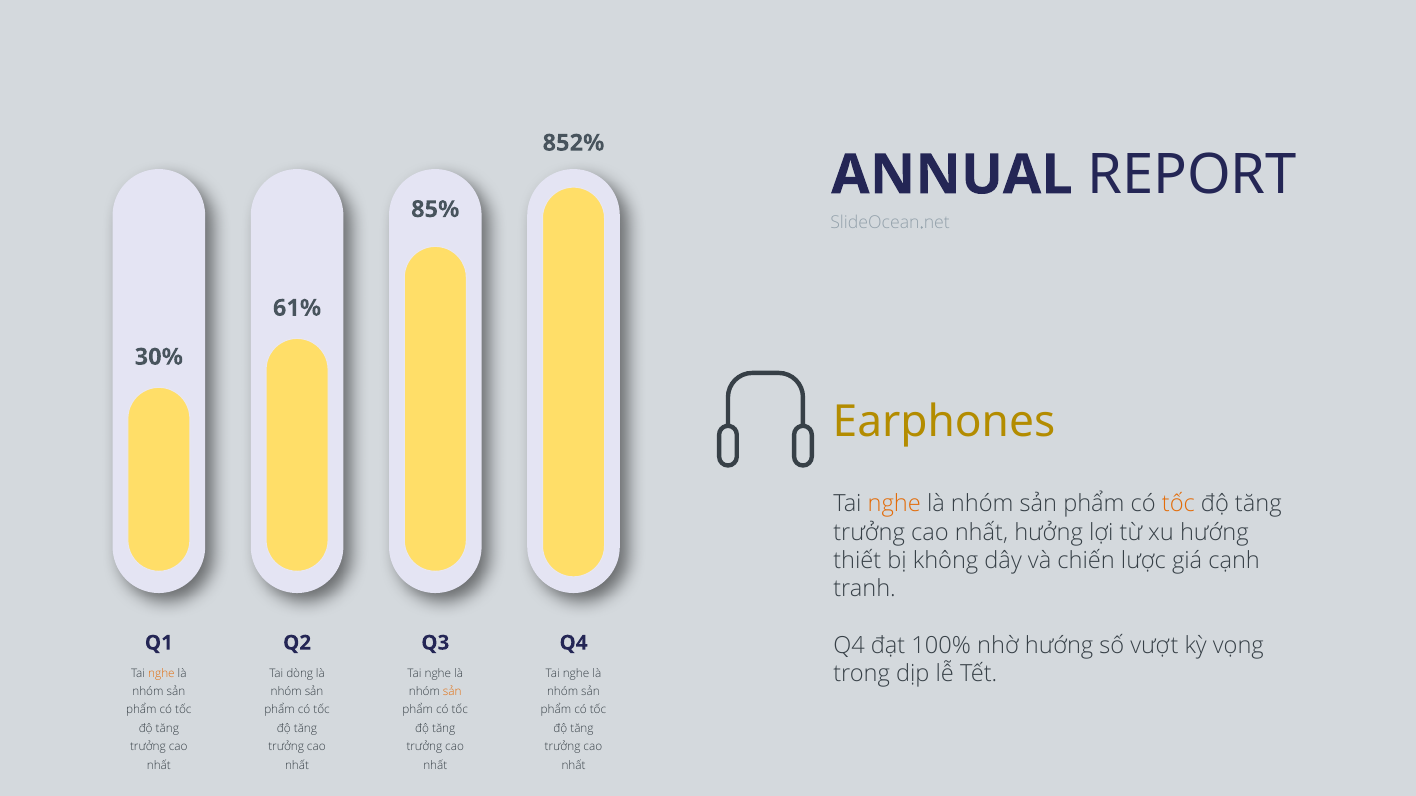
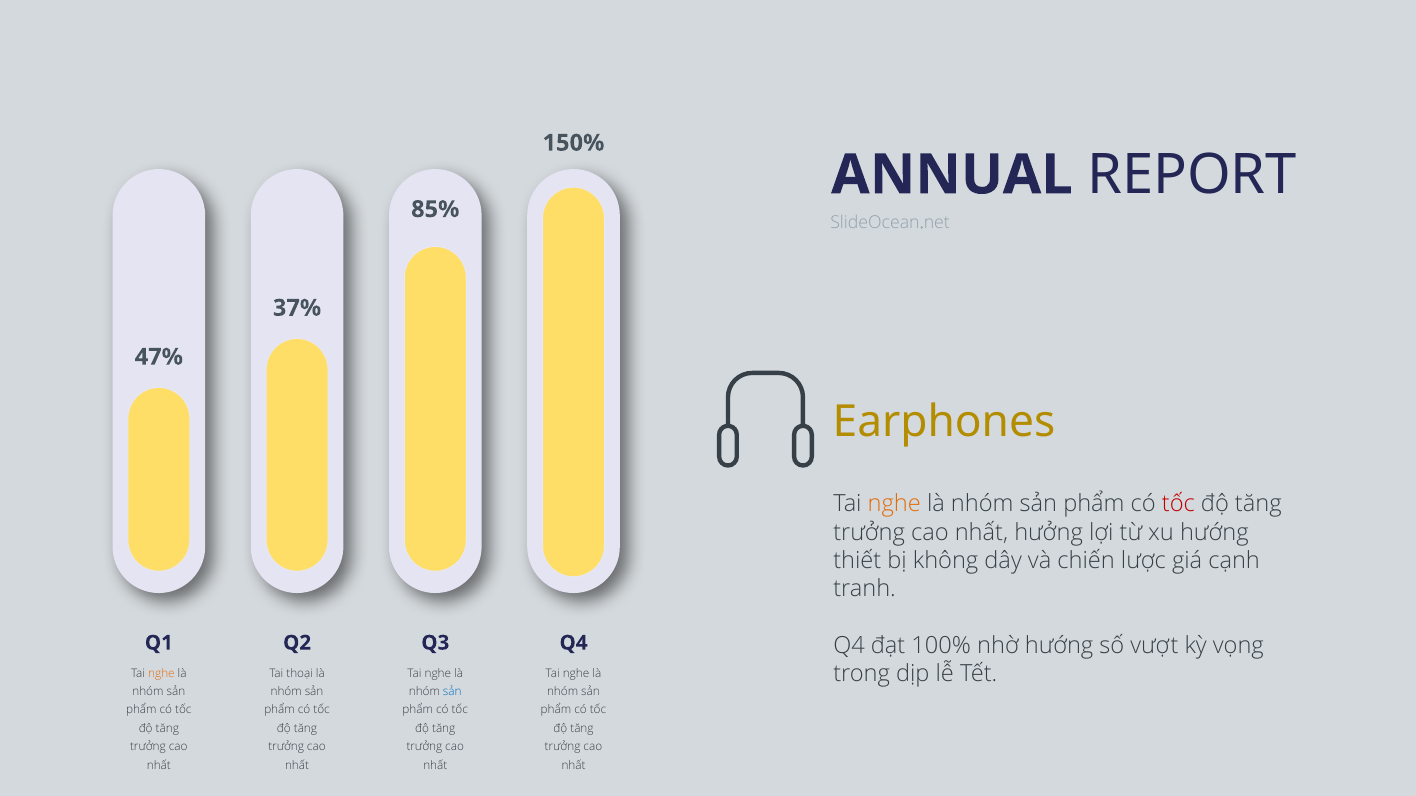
852%: 852% -> 150%
61%: 61% -> 37%
30%: 30% -> 47%
tốc at (1178, 504) colour: orange -> red
dòng: dòng -> thoại
sản at (452, 692) colour: orange -> blue
